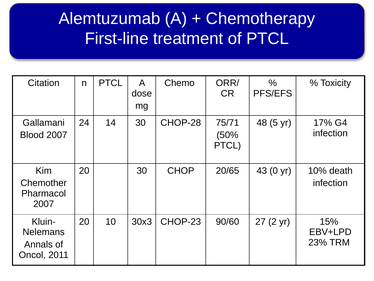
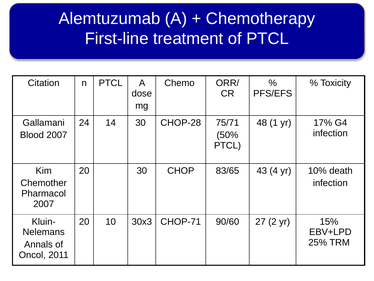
5: 5 -> 1
20/65: 20/65 -> 83/65
0: 0 -> 4
CHOP-23: CHOP-23 -> CHOP-71
23%: 23% -> 25%
